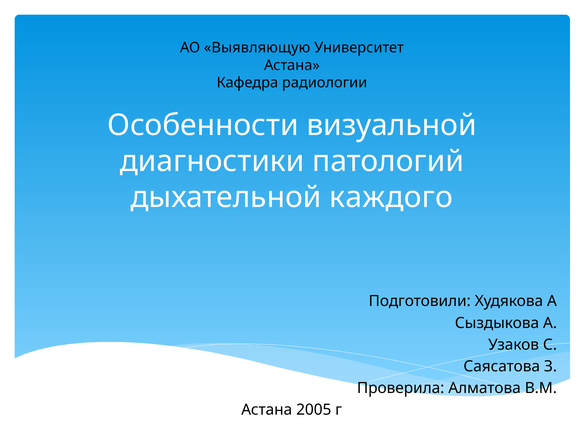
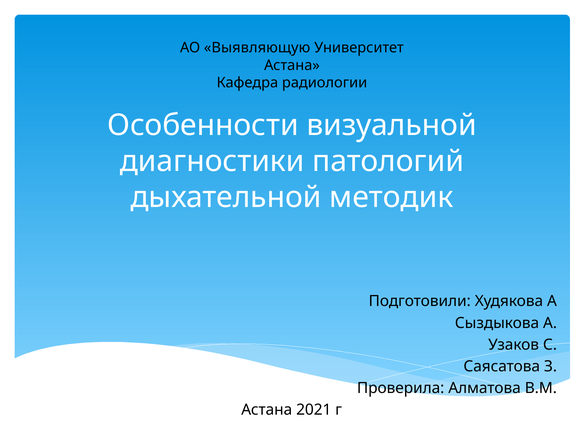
каждого: каждого -> методик
2005: 2005 -> 2021
